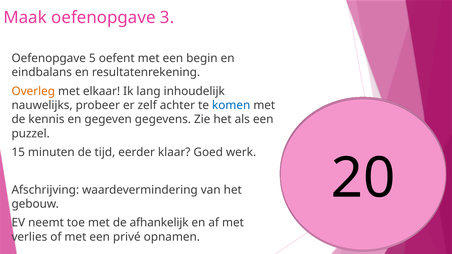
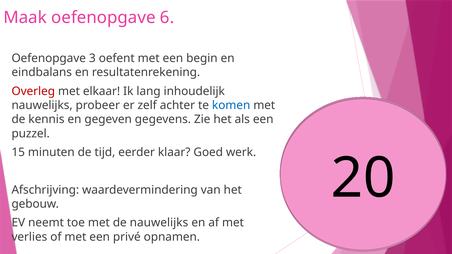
3: 3 -> 6
5: 5 -> 3
Overleg colour: orange -> red
de afhankelijk: afhankelijk -> nauwelijks
